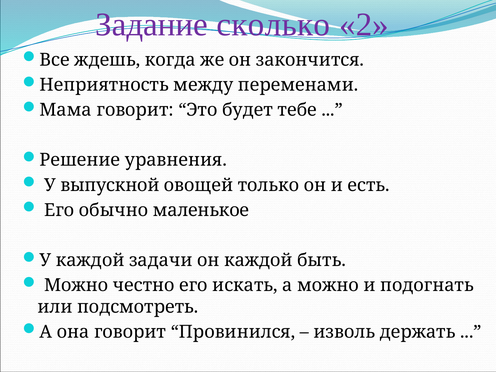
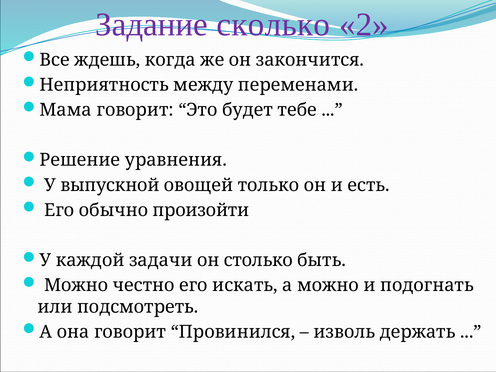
маленькое: маленькое -> произойти
он каждой: каждой -> столько
